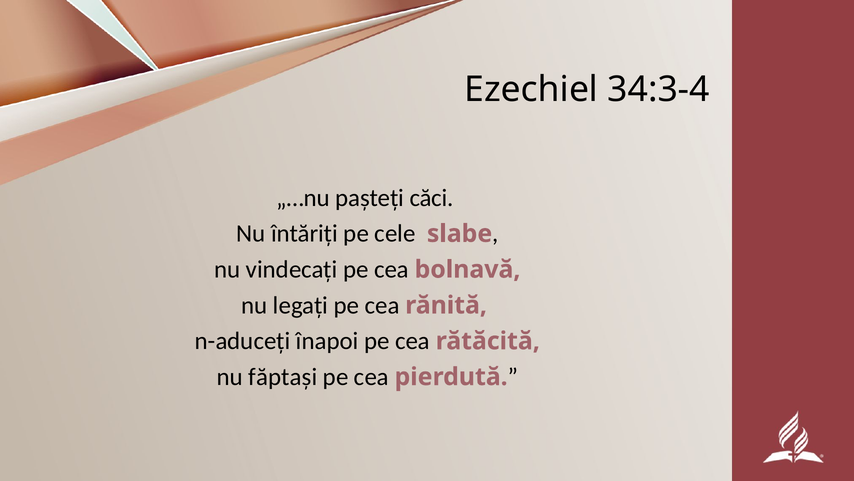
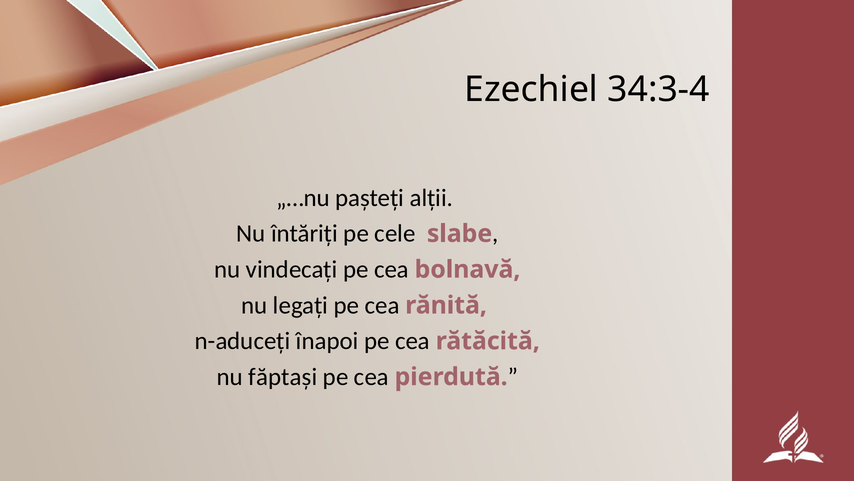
căci: căci -> alții
